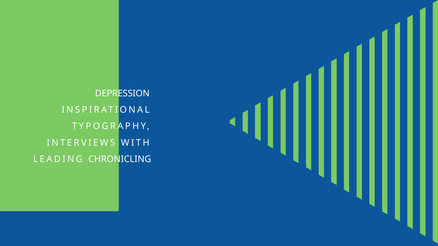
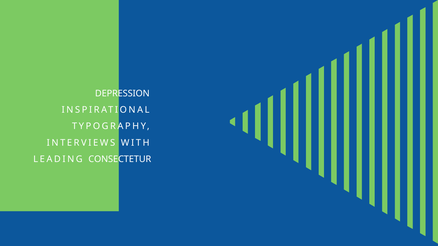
CHRONICLING: CHRONICLING -> CONSECTETUR
